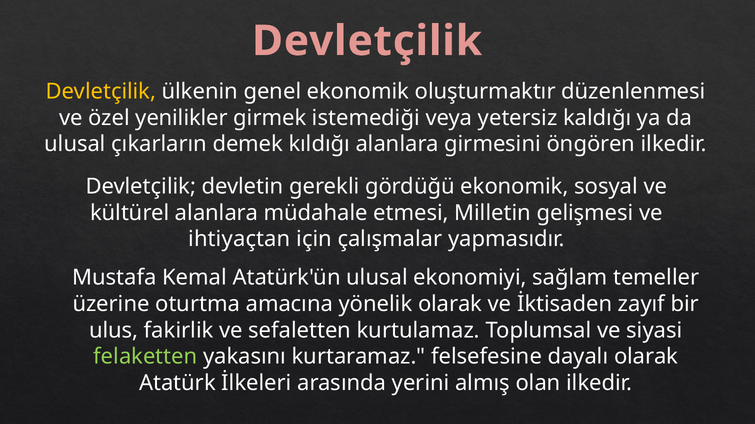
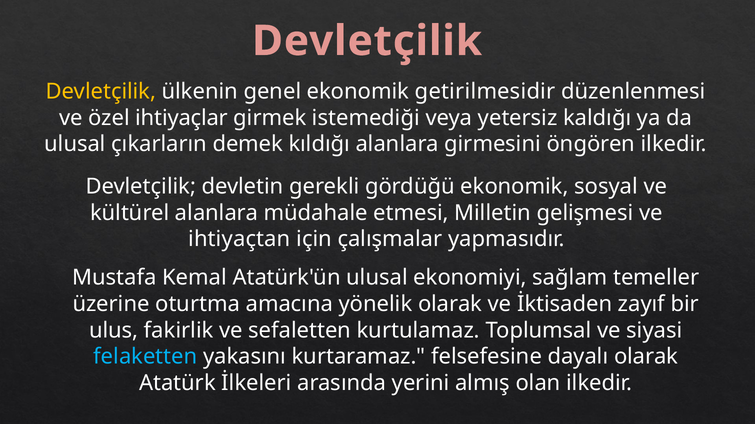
oluşturmaktır: oluşturmaktır -> getirilmesidir
yenilikler: yenilikler -> ihtiyaçlar
felaketten colour: light green -> light blue
